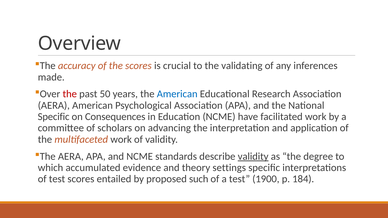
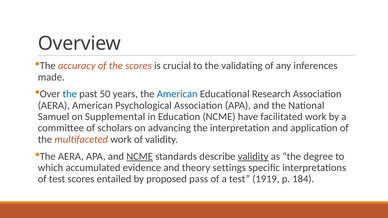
the at (70, 94) colour: red -> blue
Specific at (54, 117): Specific -> Samuel
Consequences: Consequences -> Supplemental
NCME at (140, 157) underline: none -> present
such: such -> pass
1900: 1900 -> 1919
